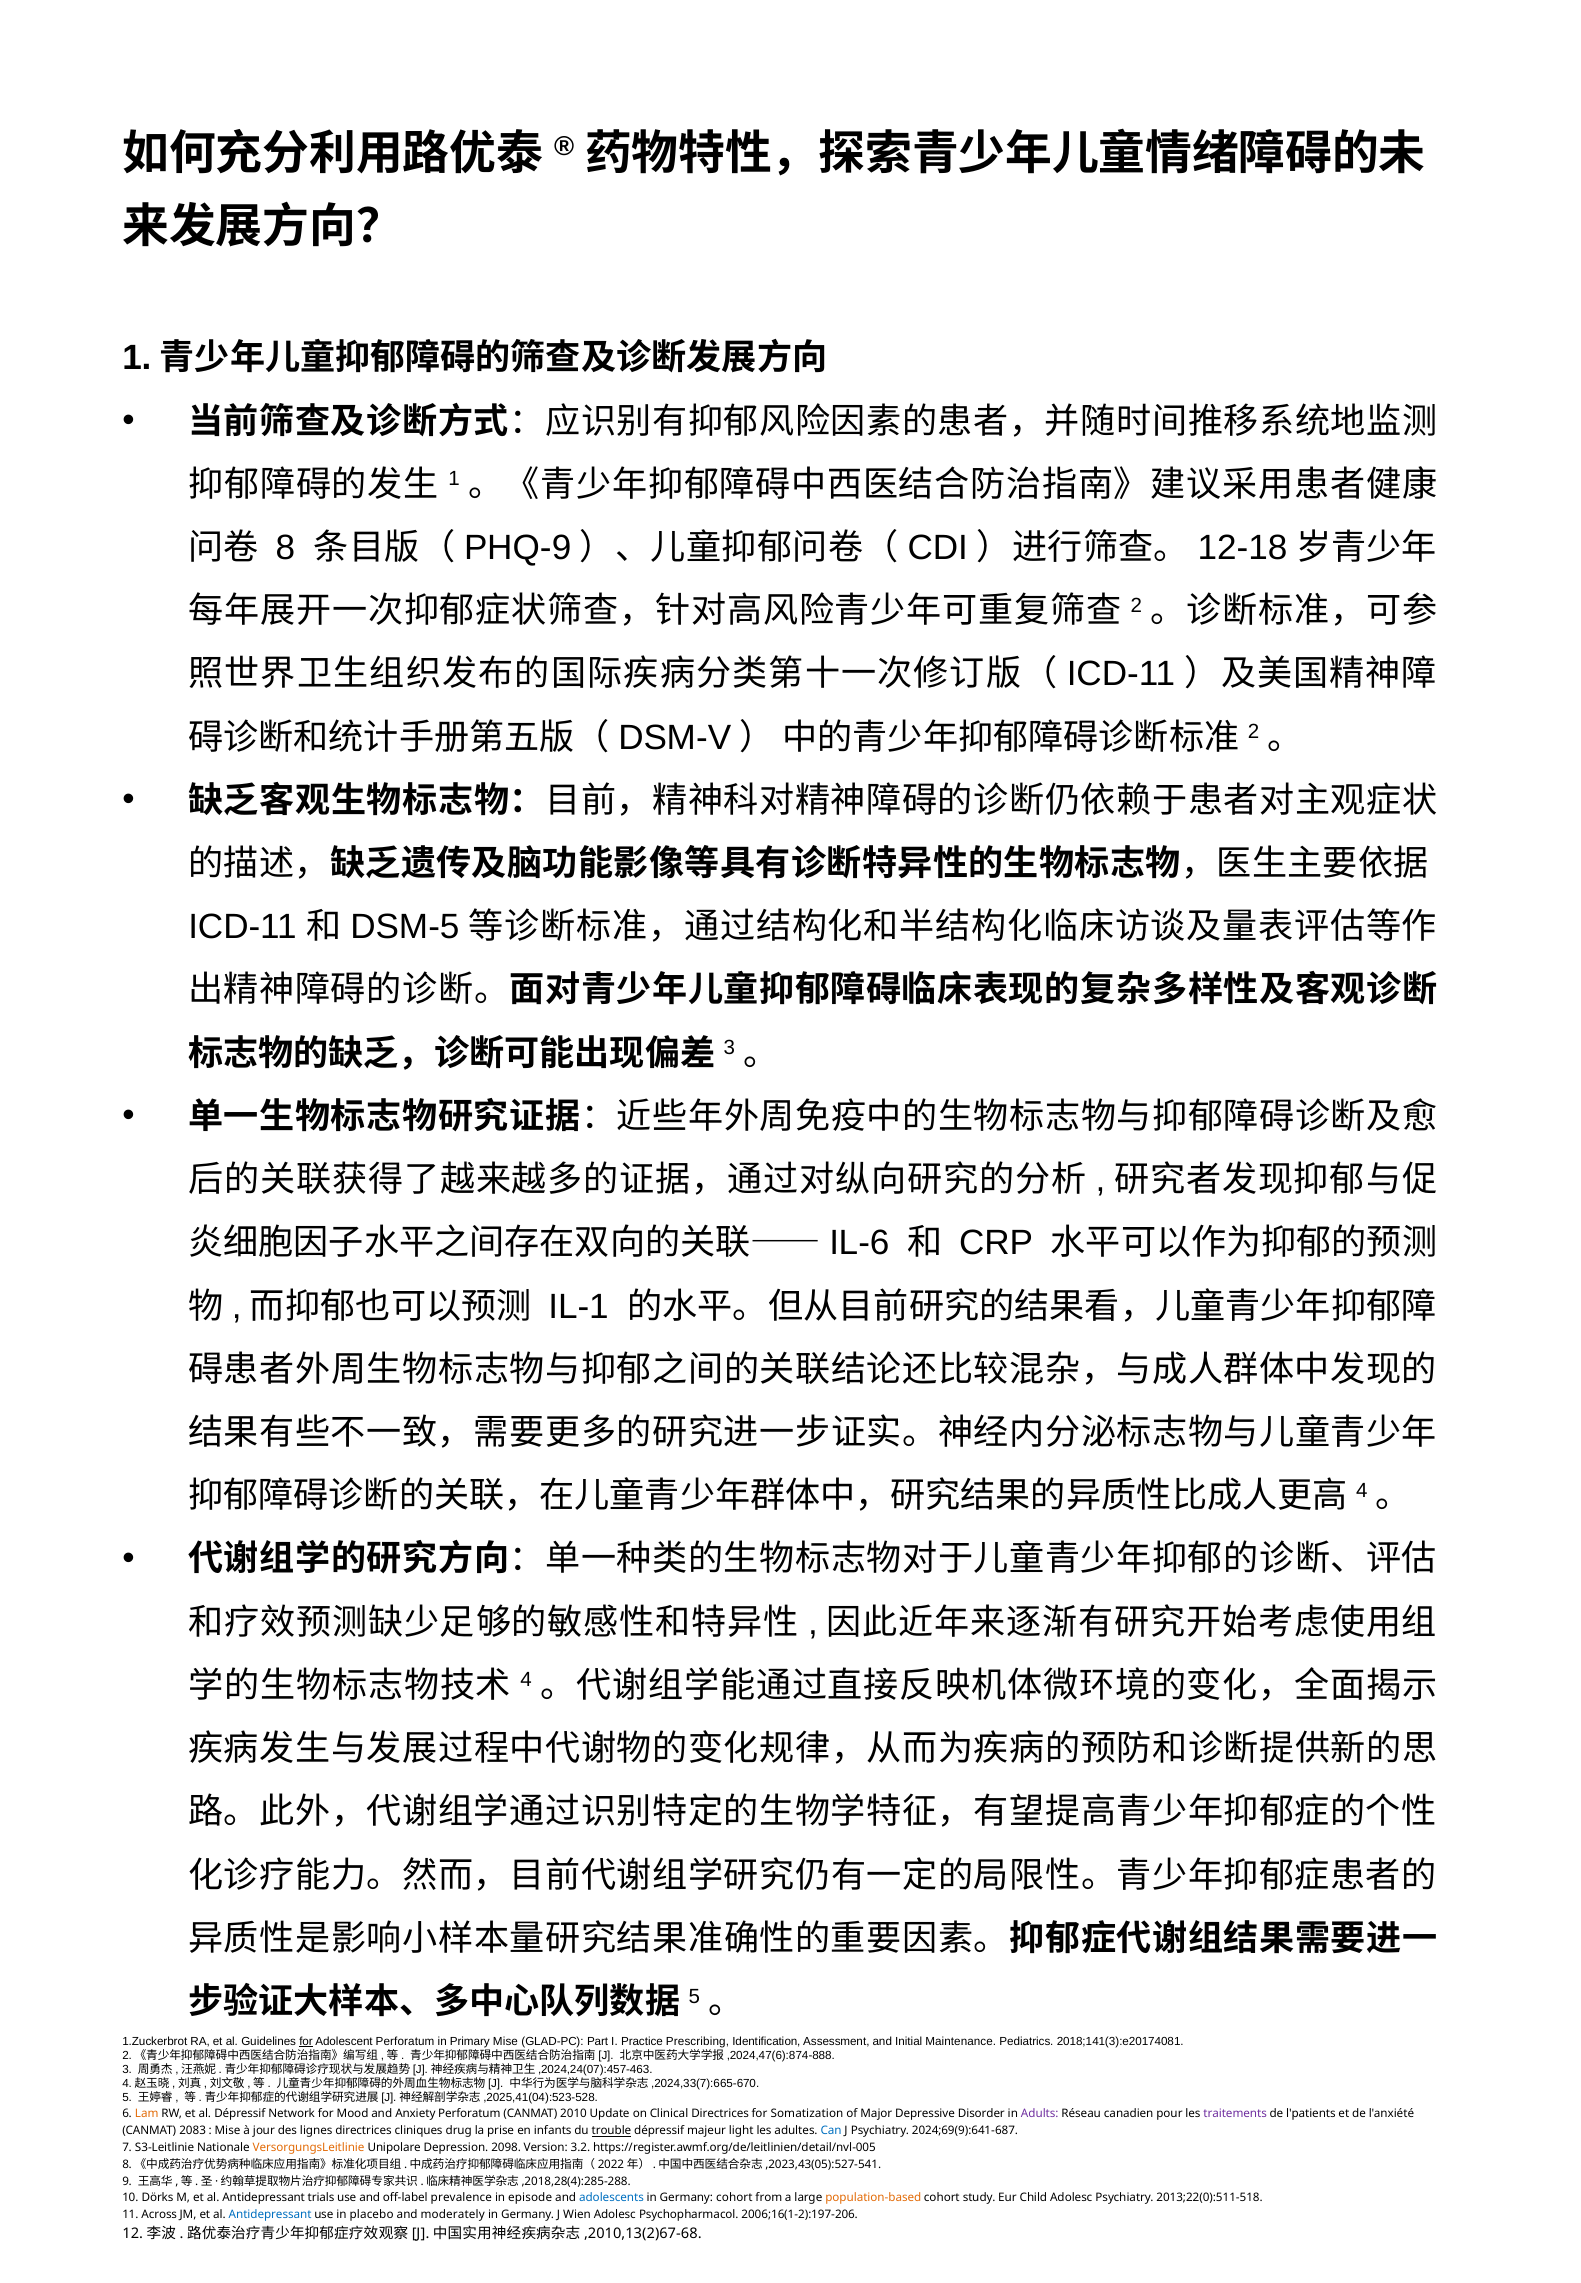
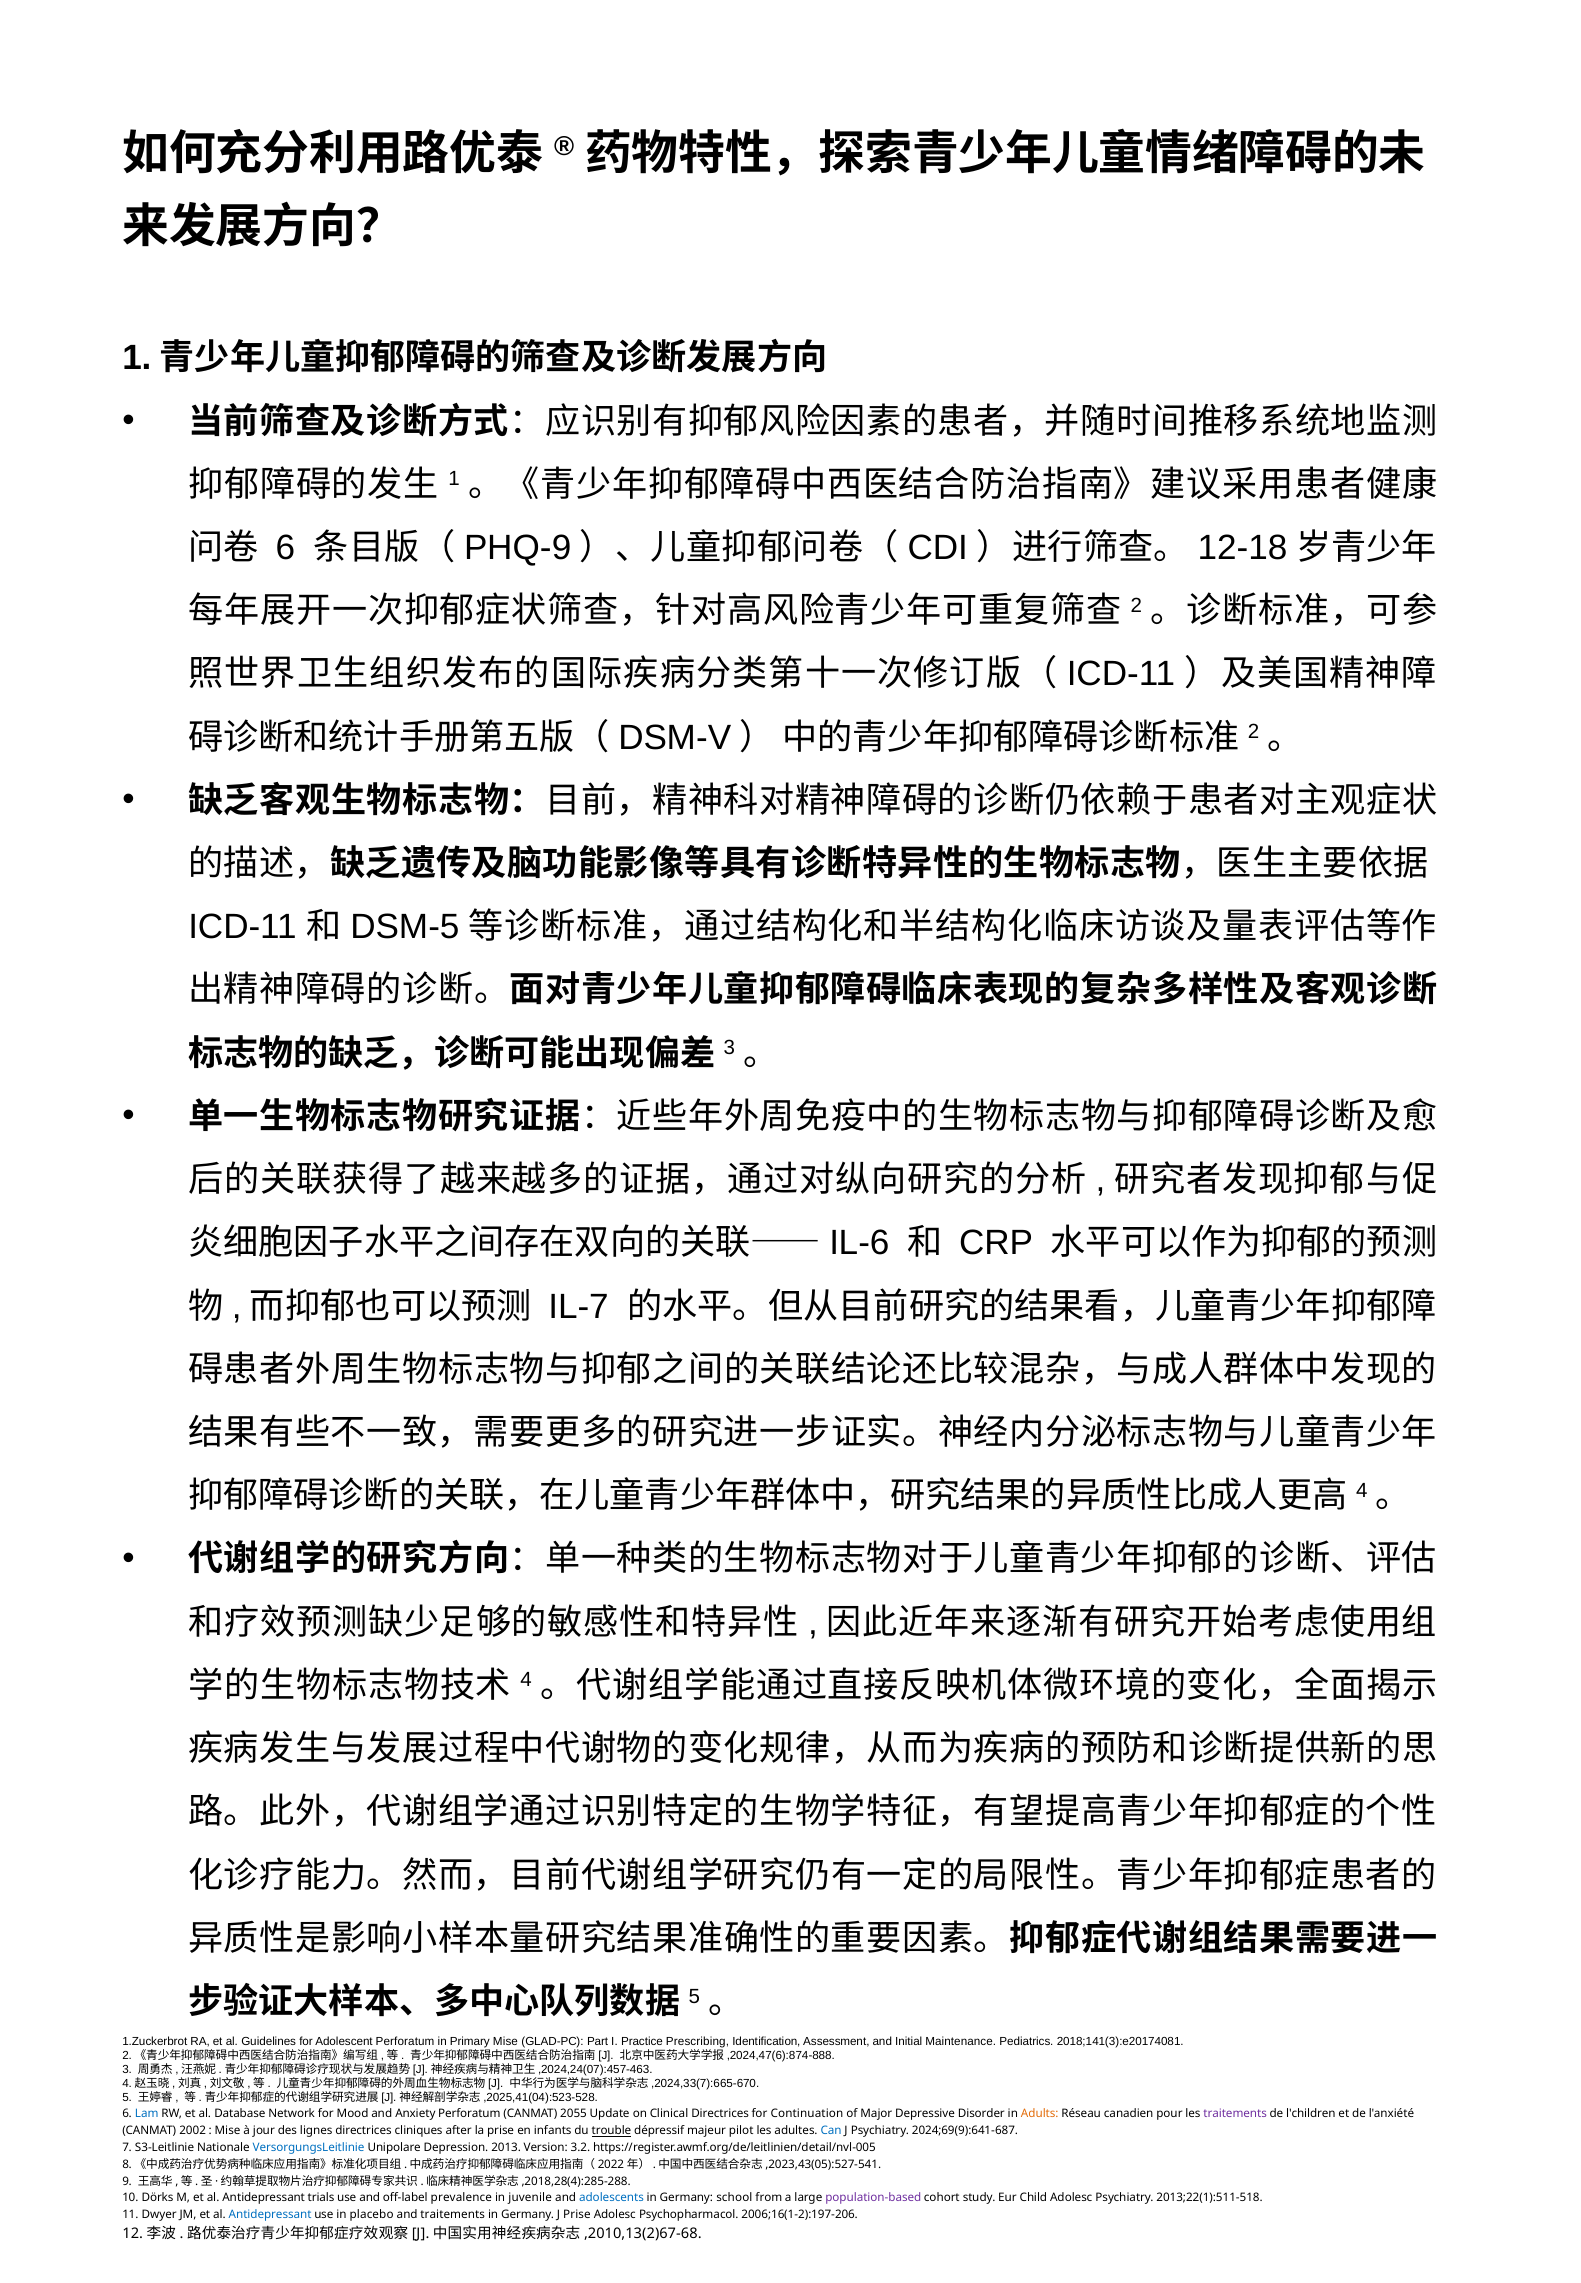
8 at (285, 548): 8 -> 6
IL-1: IL-1 -> IL-7
for at (306, 2042) underline: present -> none
Lam colour: orange -> blue
al Dépressif: Dépressif -> Database
2010: 2010 -> 2055
Somatization: Somatization -> Continuation
Adults colour: purple -> orange
l'patients: l'patients -> l'children
2083: 2083 -> 2002
drug: drug -> after
light: light -> pilot
VersorgungsLeitlinie colour: orange -> blue
2098: 2098 -> 2013
episode: episode -> juvenile
Germany cohort: cohort -> school
population-based colour: orange -> purple
2013;22(0):511-518: 2013;22(0):511-518 -> 2013;22(1):511-518
Across: Across -> Dwyer
and moderately: moderately -> traitements
J Wien: Wien -> Prise
